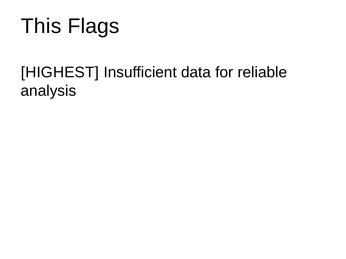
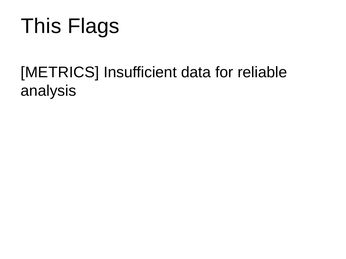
HIGHEST: HIGHEST -> METRICS
